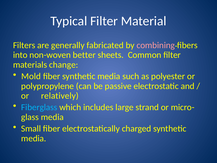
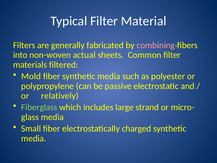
better: better -> actual
change: change -> filtered
Fiberglass colour: light blue -> light green
